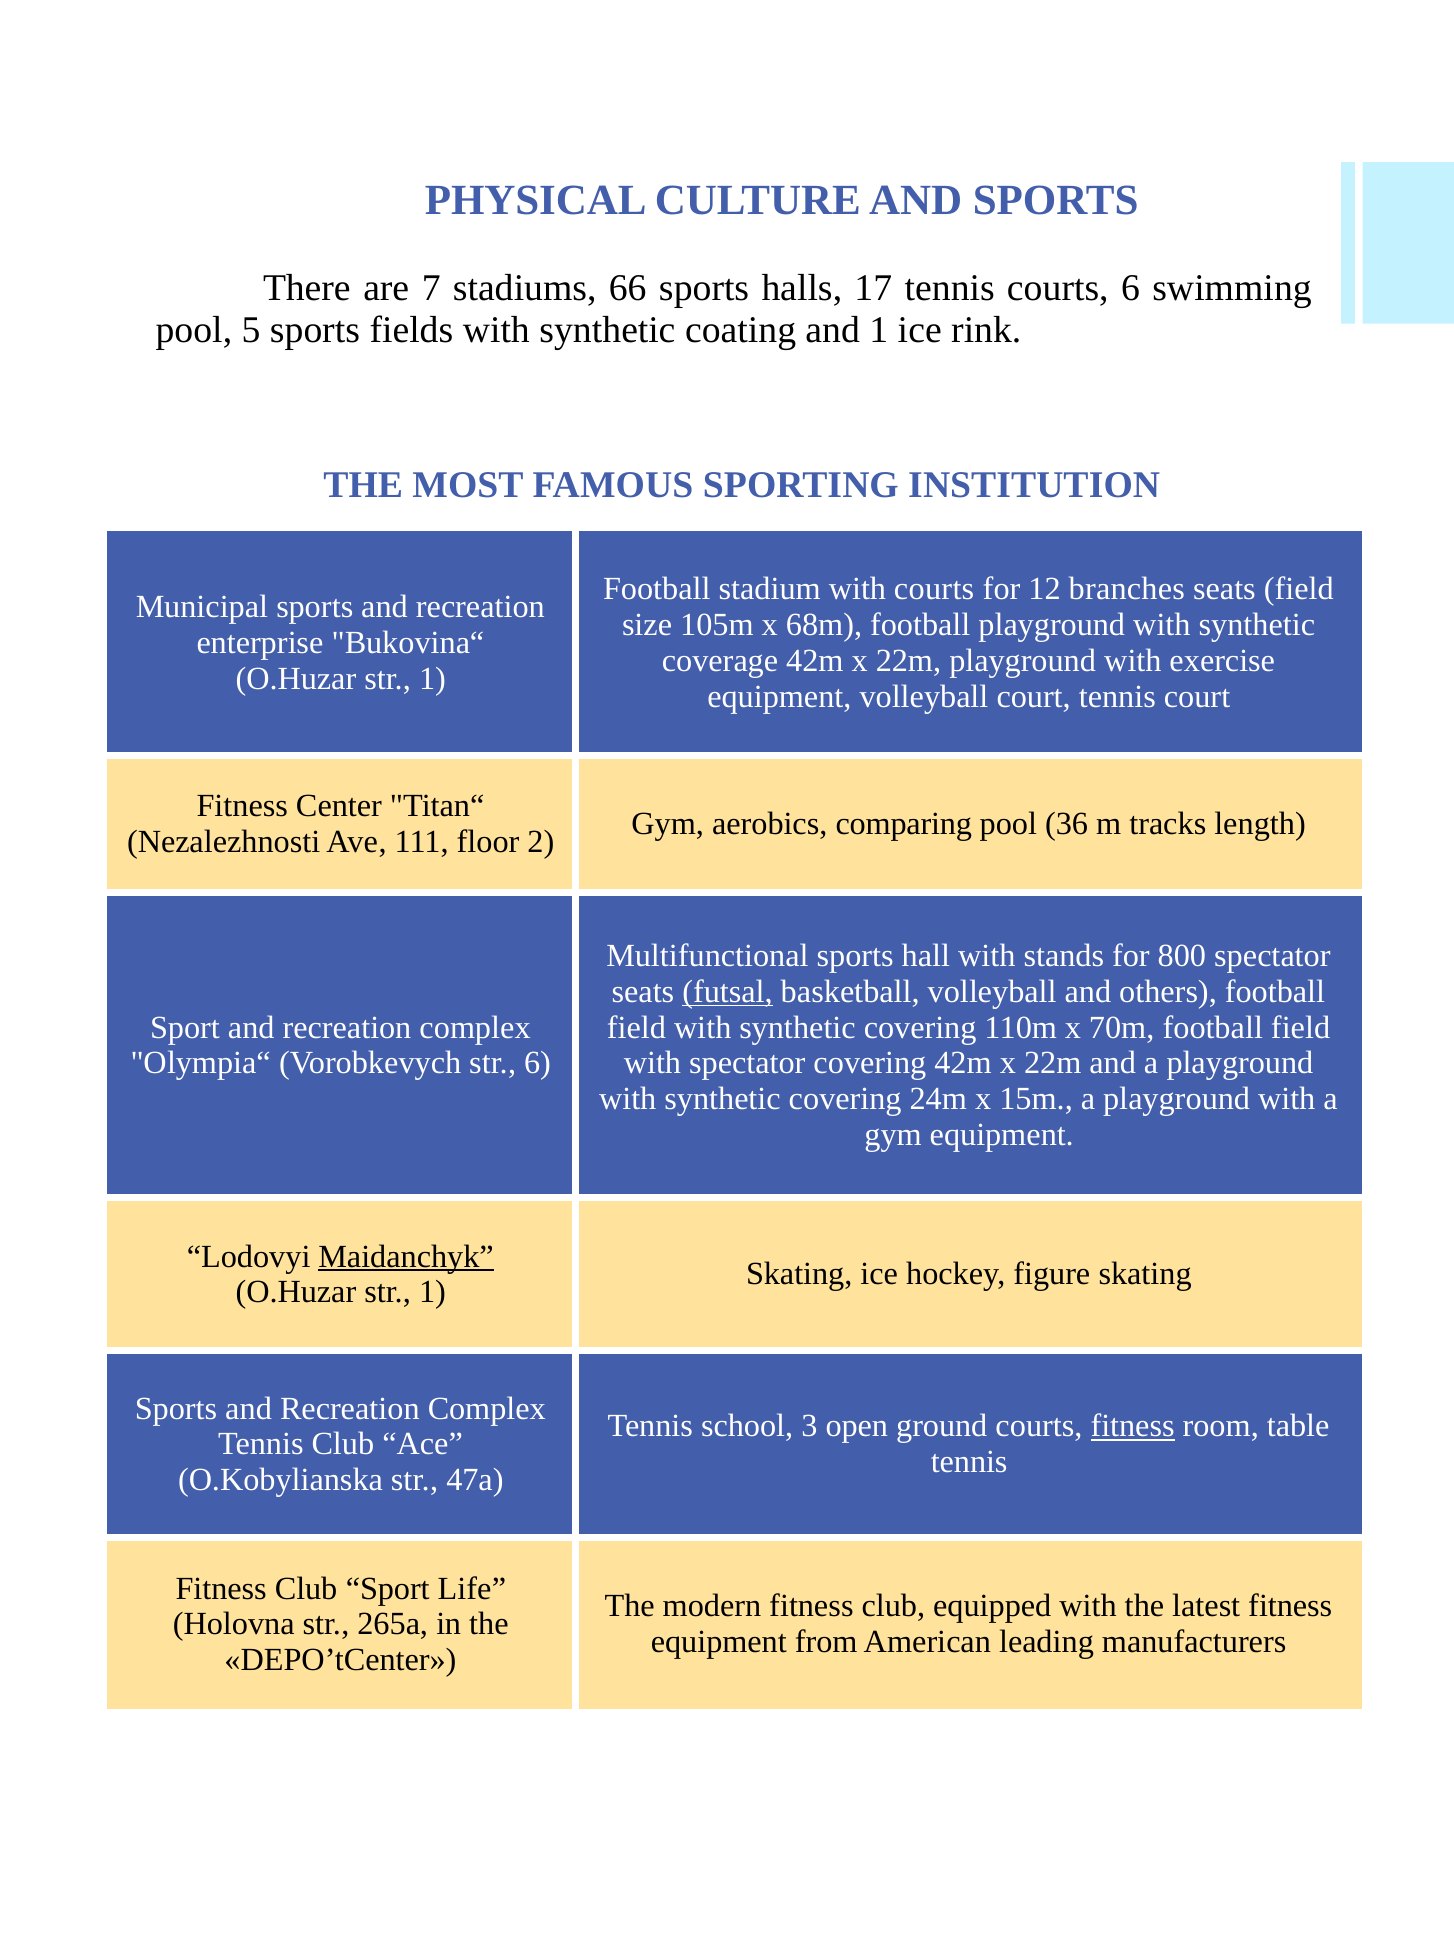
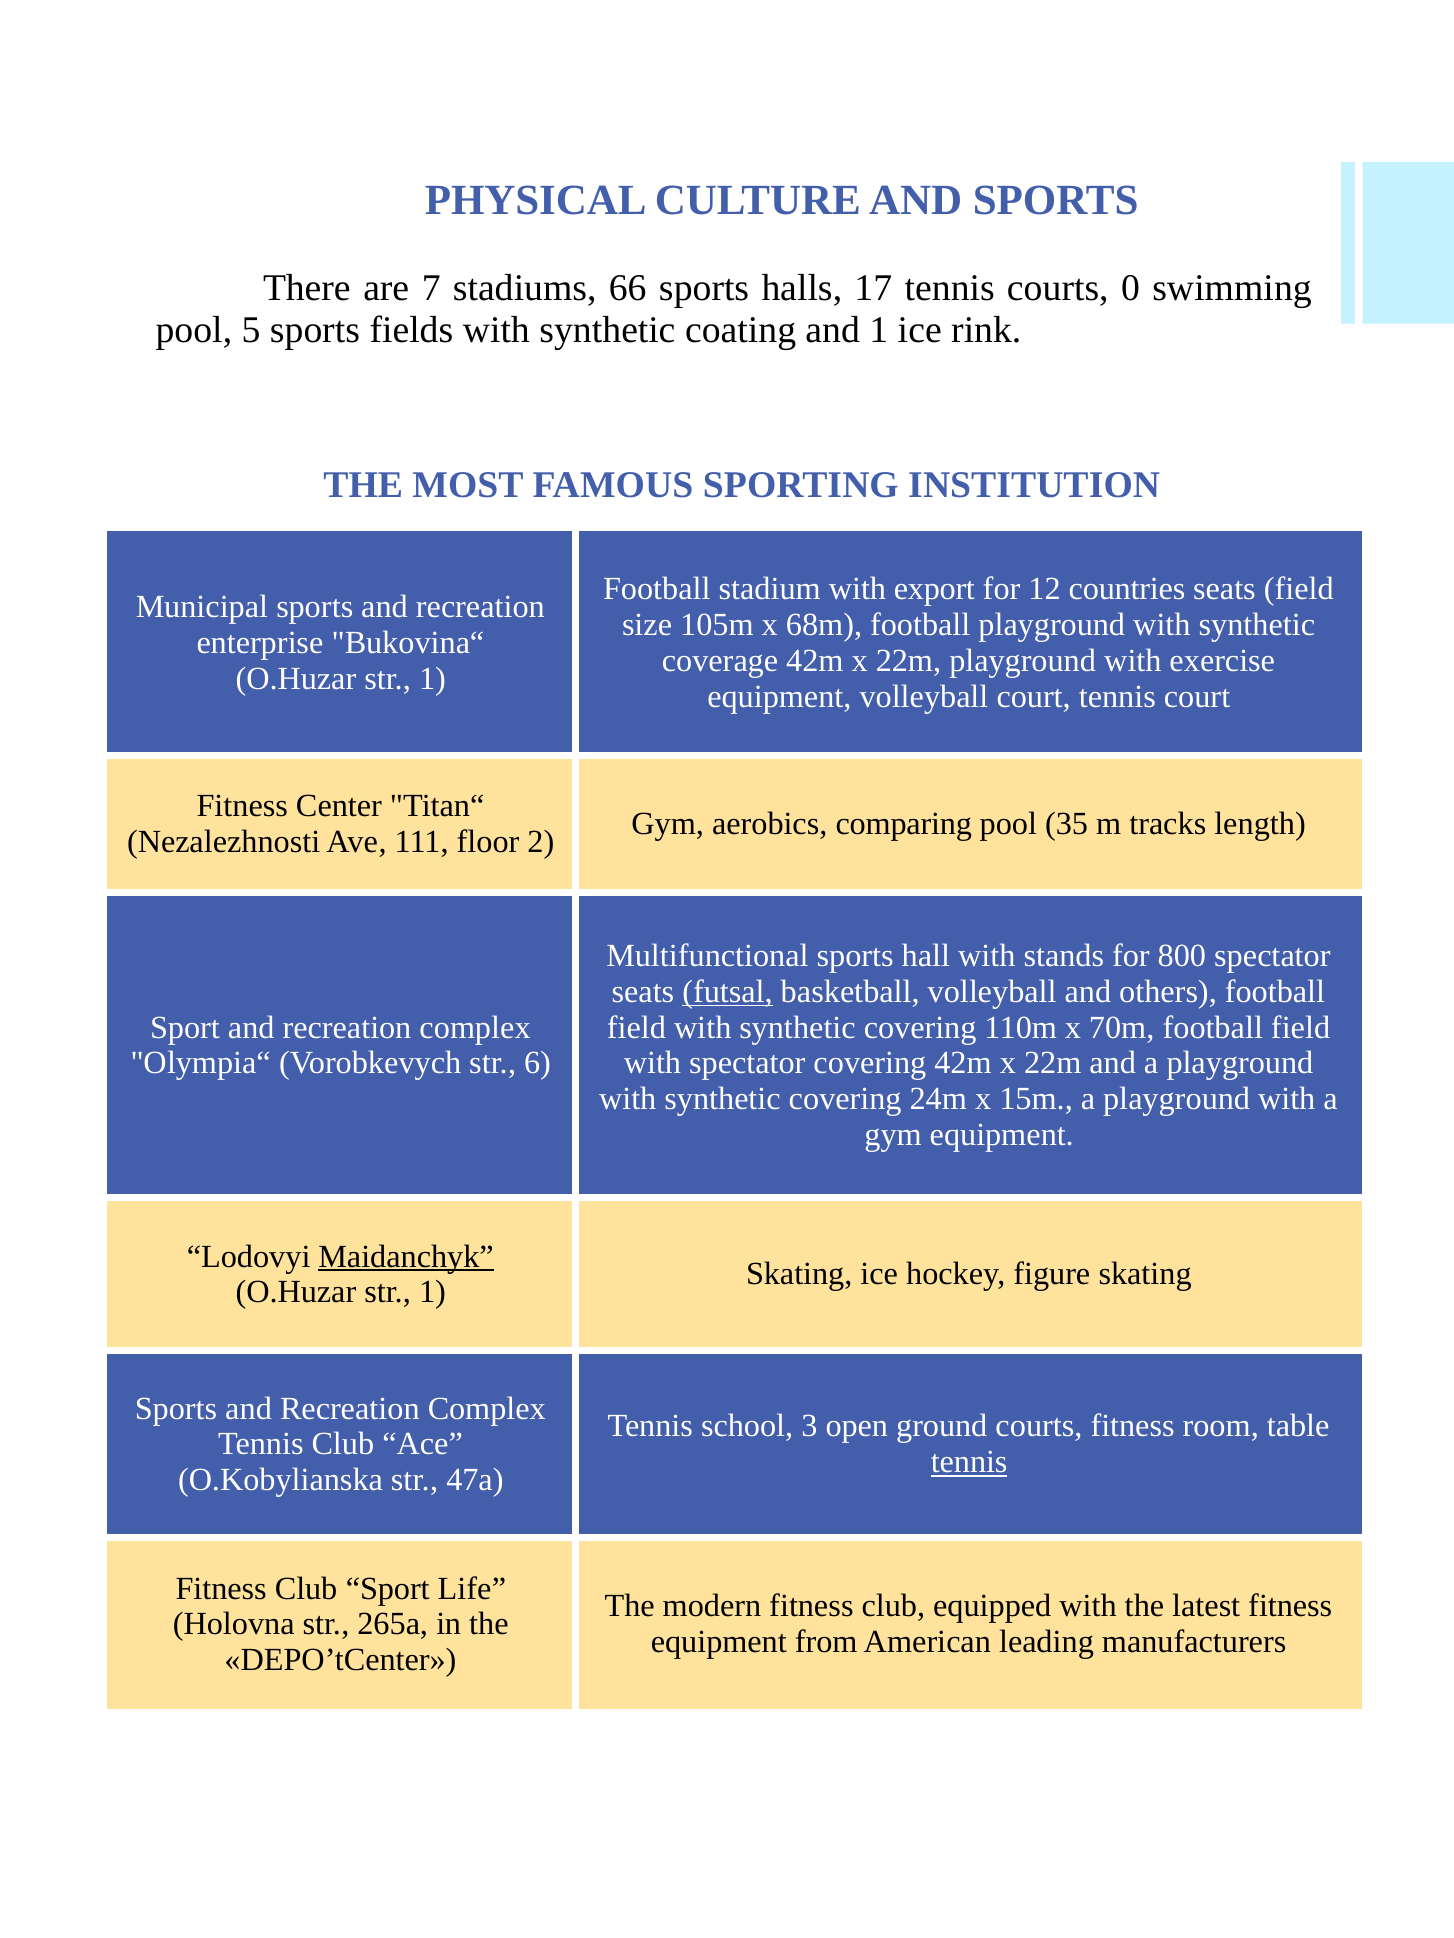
courts 6: 6 -> 0
with courts: courts -> export
branches: branches -> countries
36: 36 -> 35
fitness at (1133, 1427) underline: present -> none
tennis at (969, 1463) underline: none -> present
